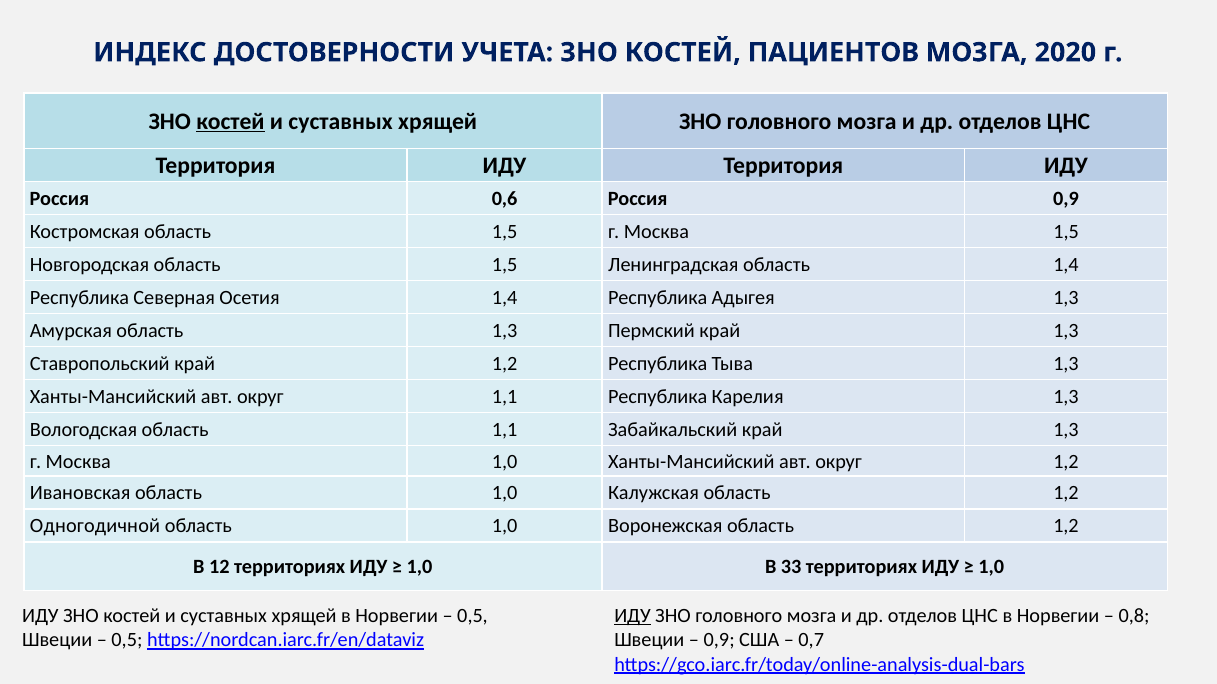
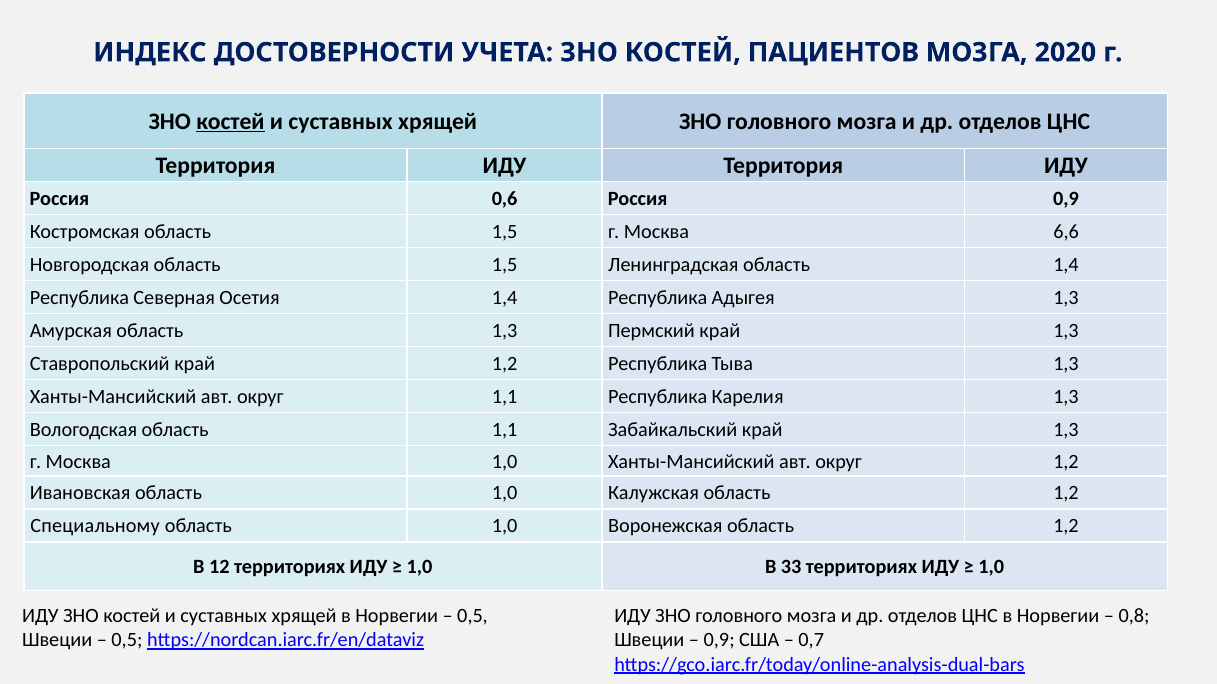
Москва 1,5: 1,5 -> 6,6
Одногодичной: Одногодичной -> Специальному
ИДУ at (633, 616) underline: present -> none
